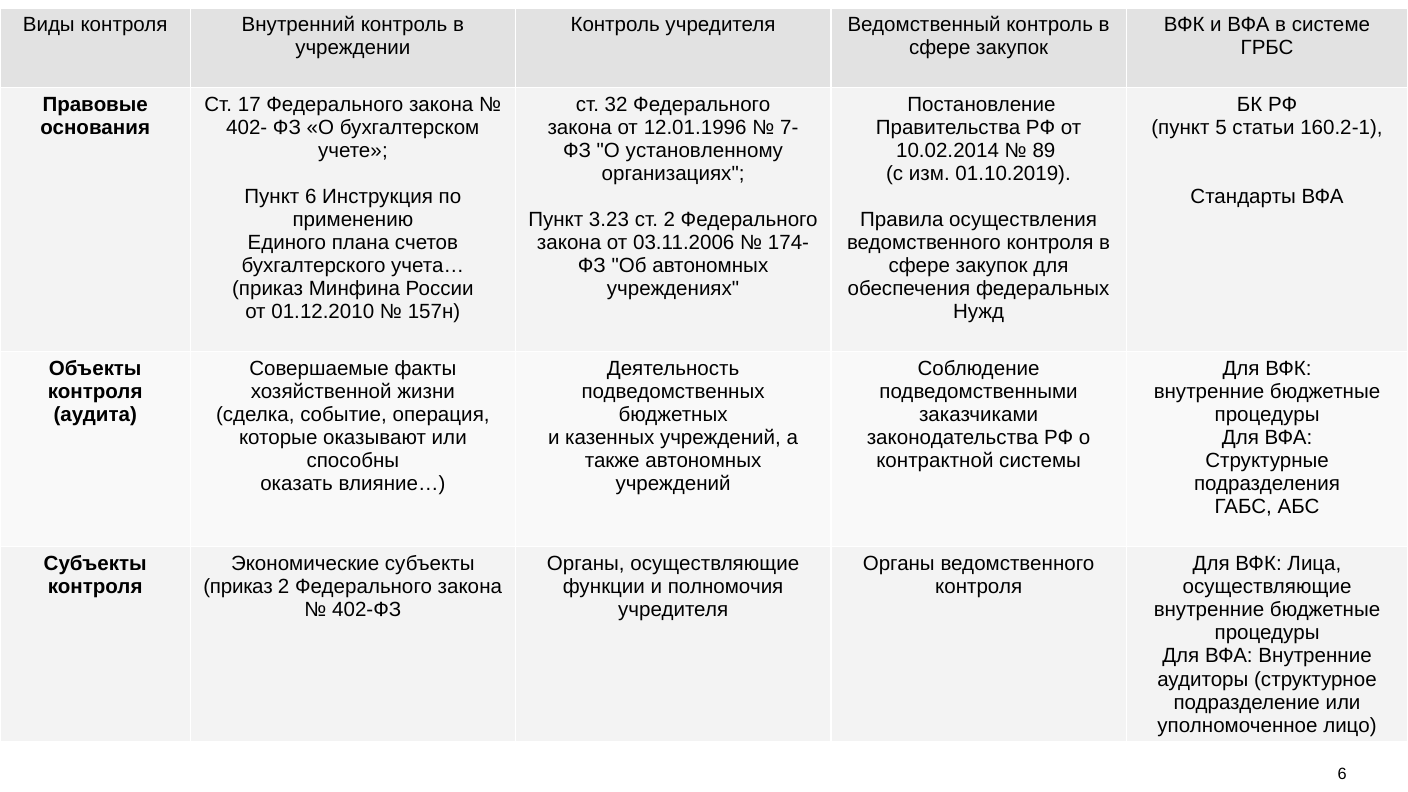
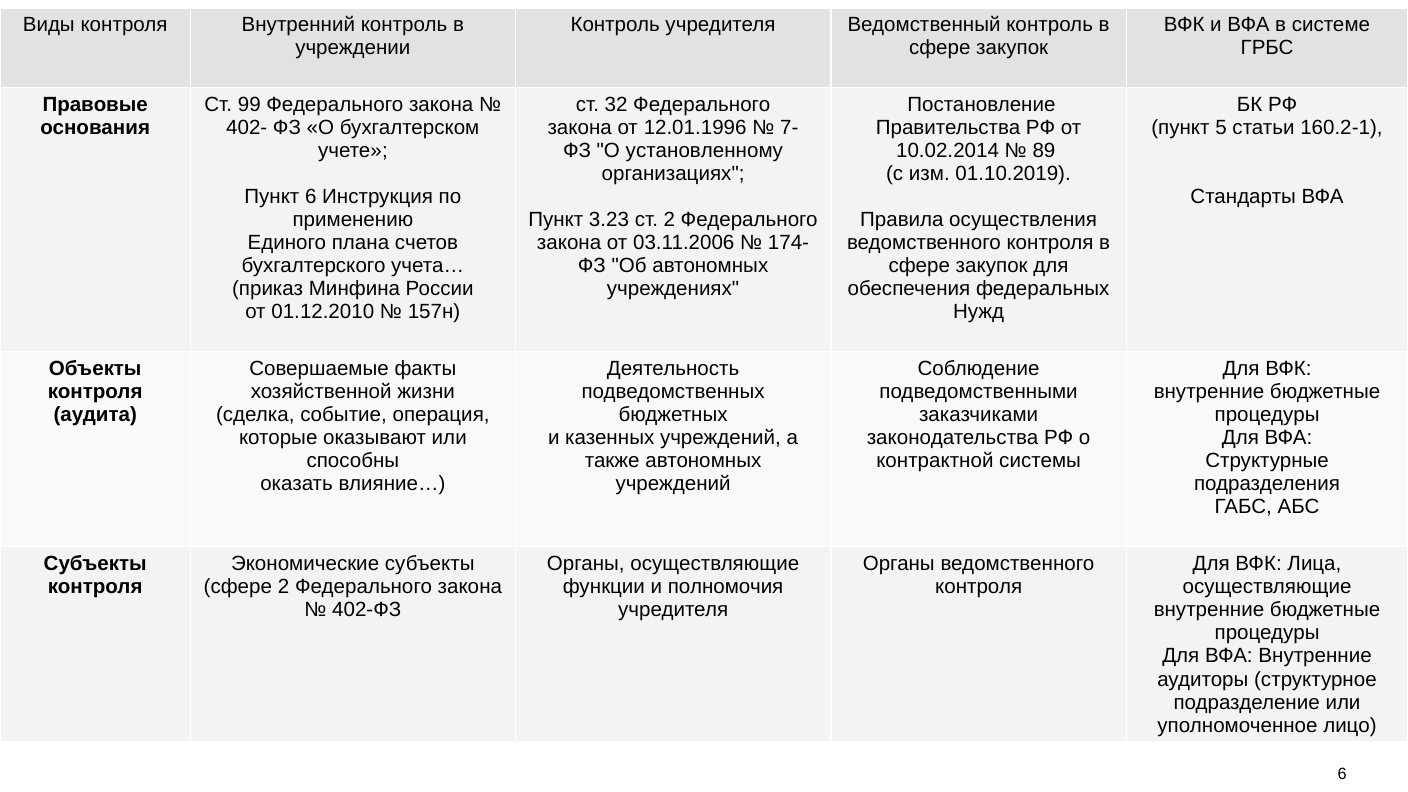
17: 17 -> 99
приказ at (238, 587): приказ -> сфере
